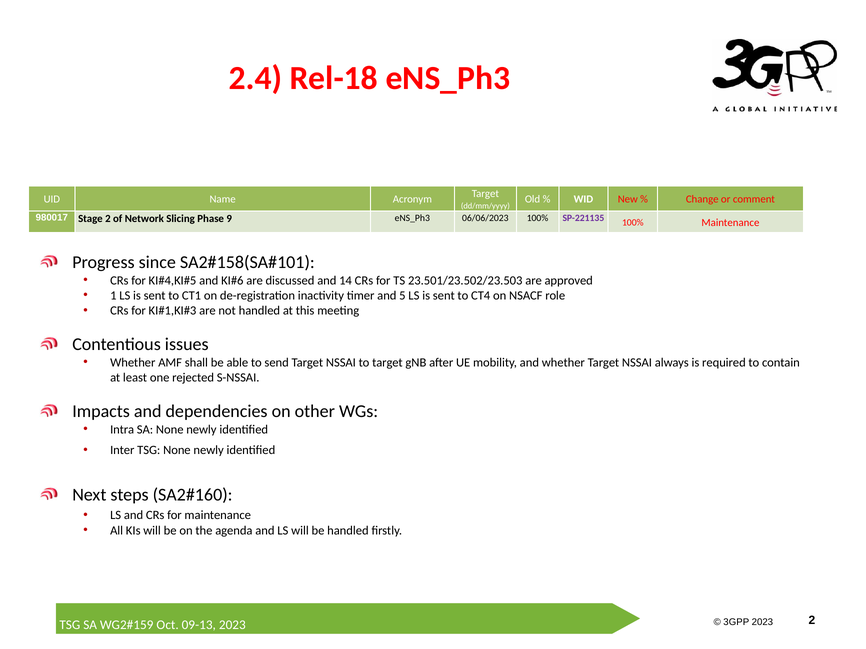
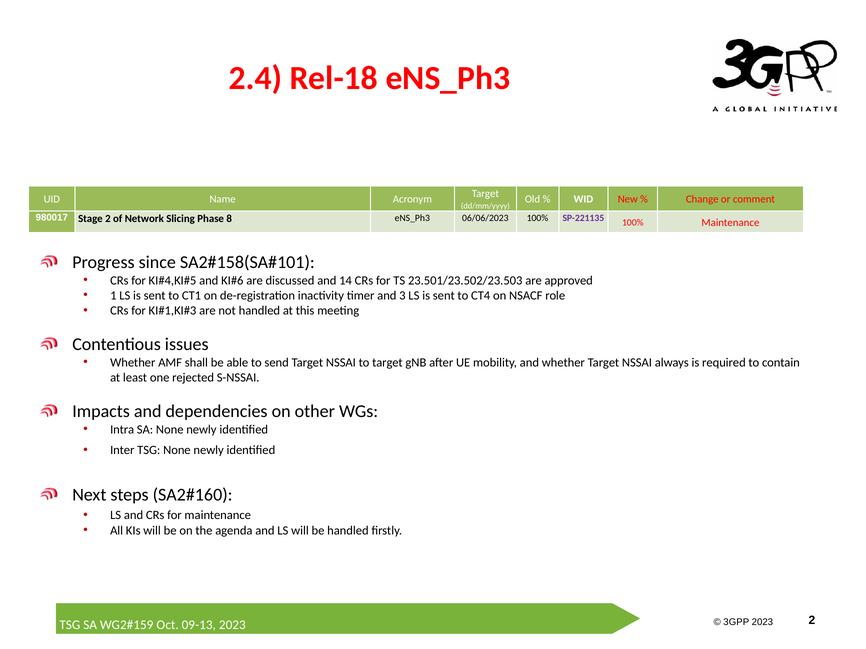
9: 9 -> 8
5: 5 -> 3
